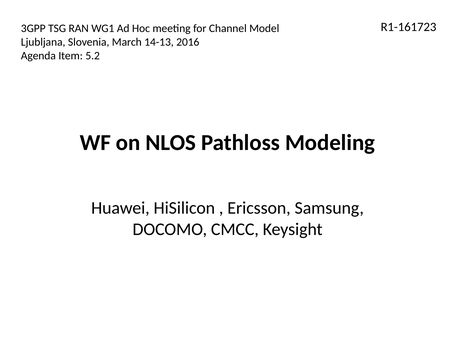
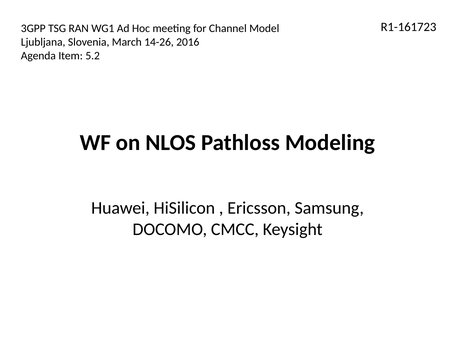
14-13: 14-13 -> 14-26
